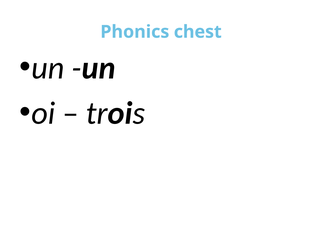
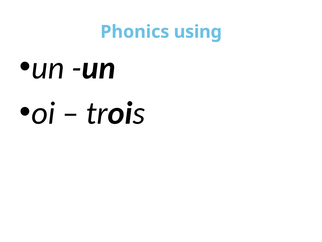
chest: chest -> using
